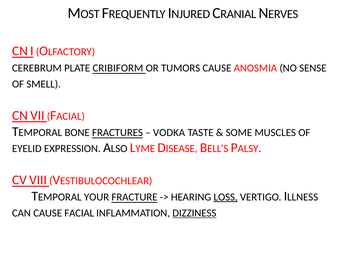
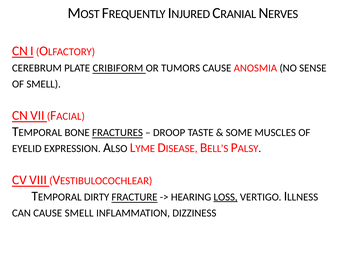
VODKA: VODKA -> DROOP
YOUR: YOUR -> DIRTY
CAUSE FACIAL: FACIAL -> SMELL
DIZZINESS underline: present -> none
